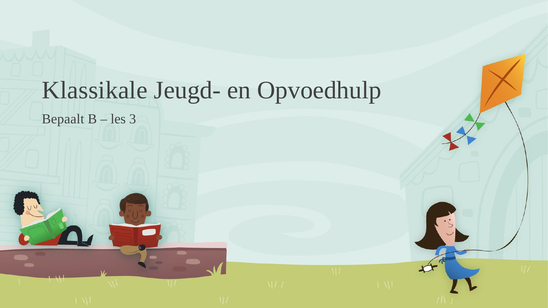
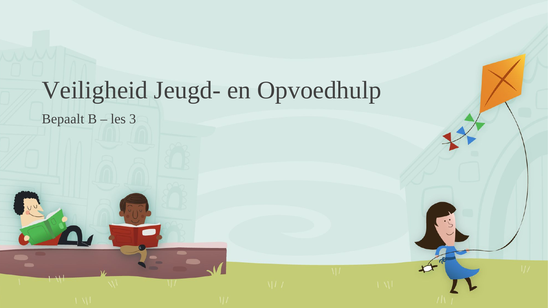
Klassikale: Klassikale -> Veiligheid
